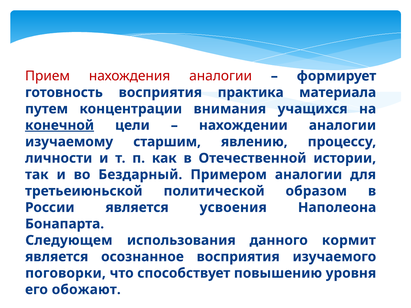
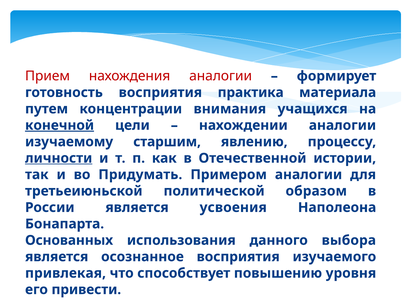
личности underline: none -> present
Бездарный: Бездарный -> Придумать
Следующем: Следующем -> Основанных
кормит: кормит -> выбора
поговорки: поговорки -> привлекая
обожают: обожают -> привести
